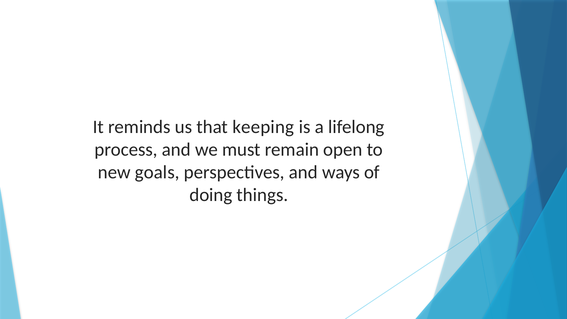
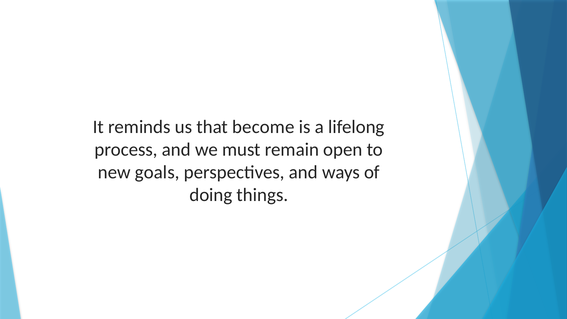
keeping: keeping -> become
